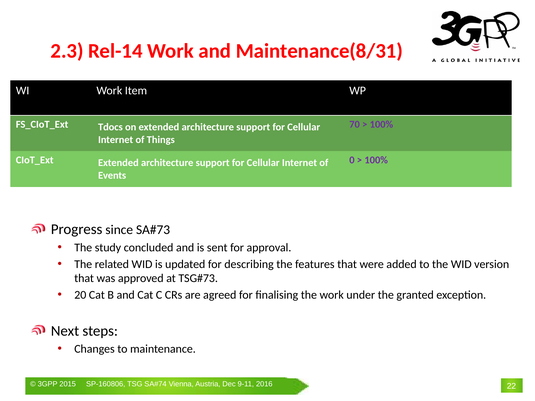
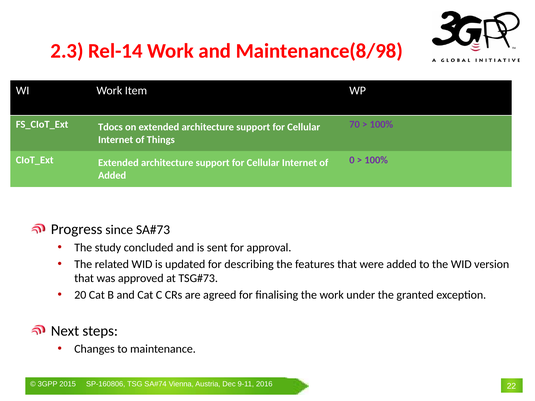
Maintenance(8/31: Maintenance(8/31 -> Maintenance(8/98
Events at (112, 176): Events -> Added
